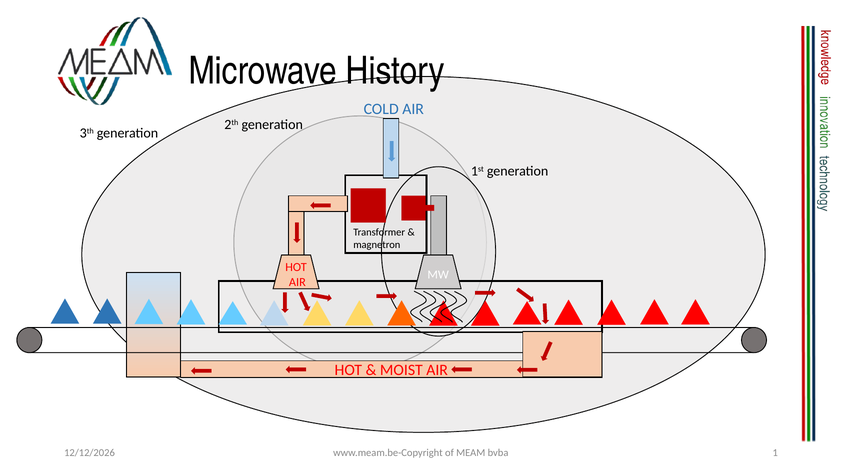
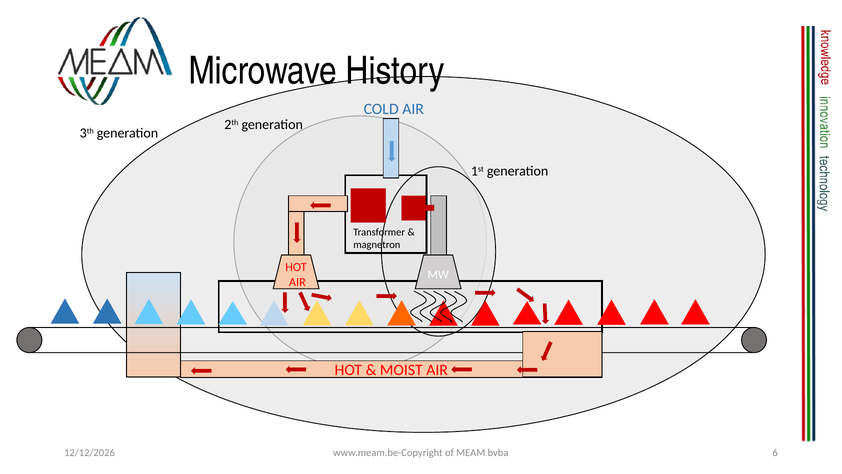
1: 1 -> 6
